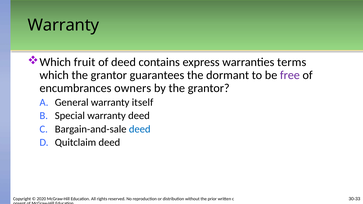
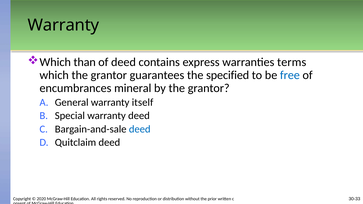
fruit: fruit -> than
dormant: dormant -> specified
free colour: purple -> blue
owners: owners -> mineral
